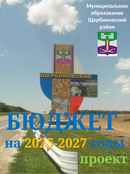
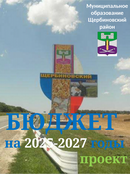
2025-2027 colour: yellow -> white
